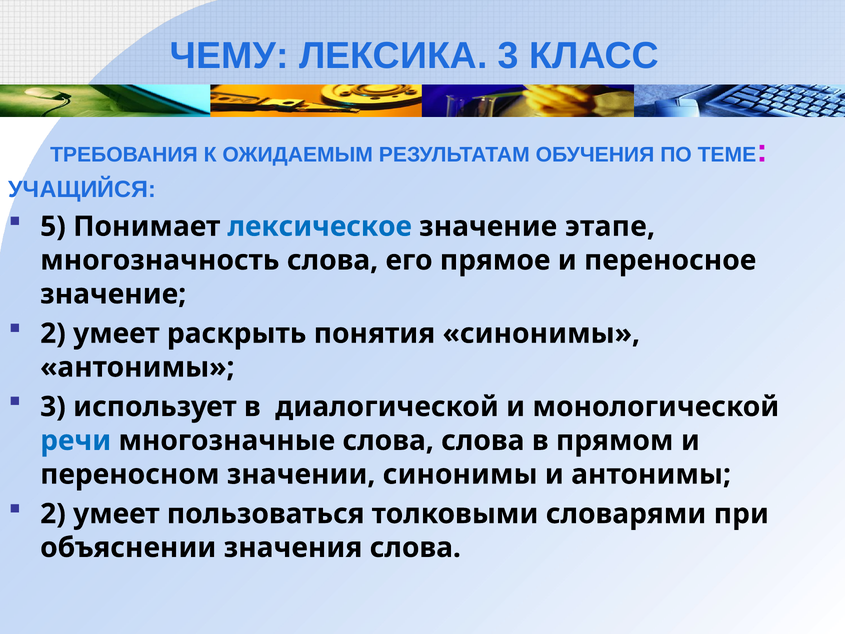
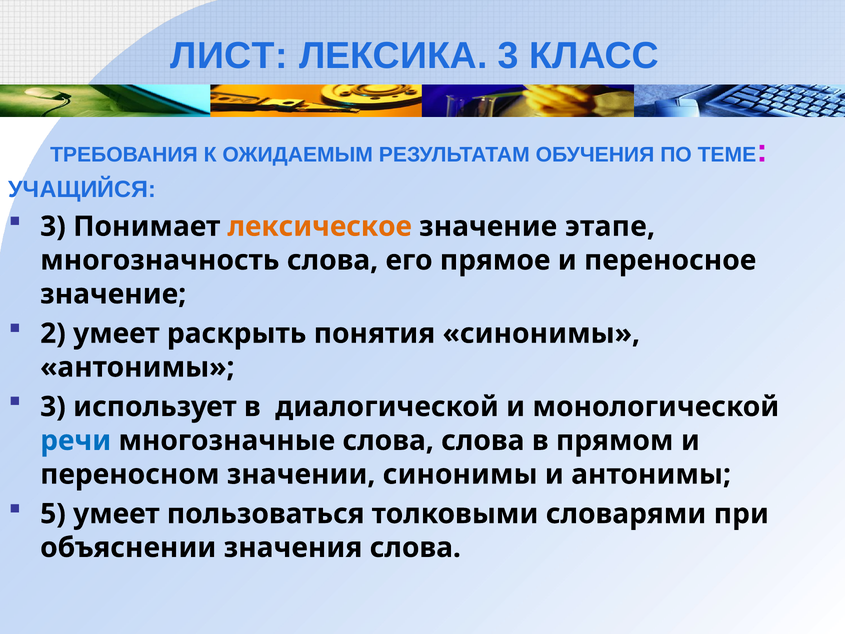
ЧЕМУ: ЧЕМУ -> ЛИСТ
5 at (53, 226): 5 -> 3
лексическое colour: blue -> orange
2 at (53, 514): 2 -> 5
